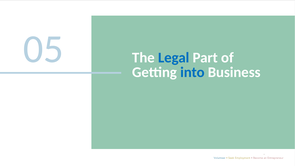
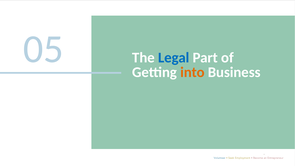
into colour: blue -> orange
